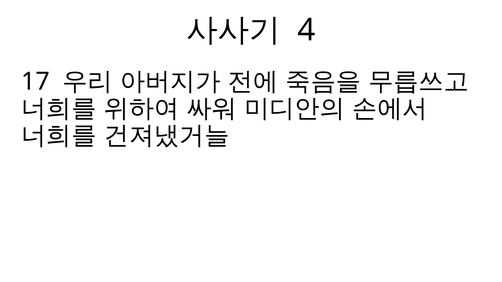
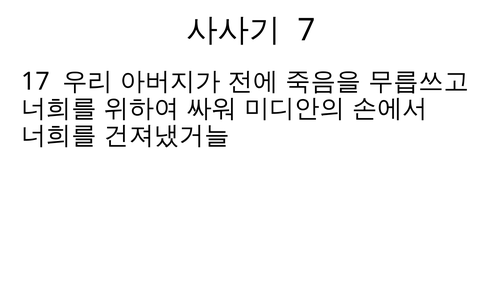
4: 4 -> 7
